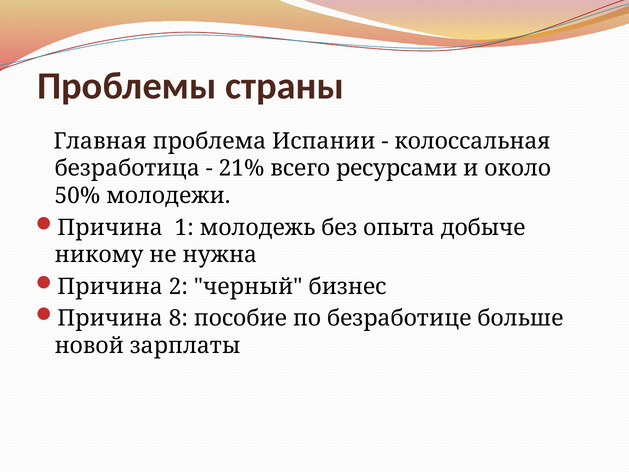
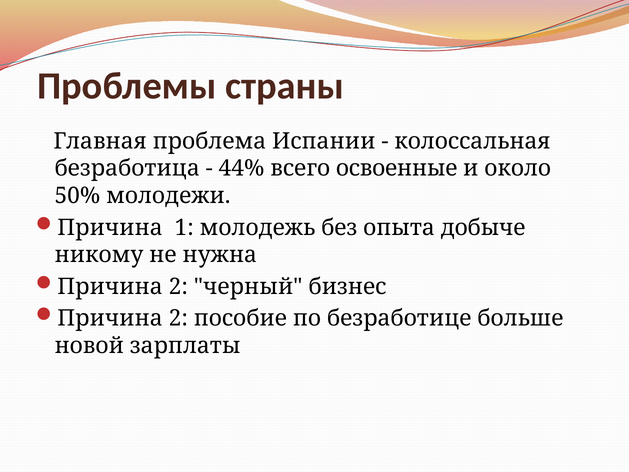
21%: 21% -> 44%
ресурсами: ресурсами -> освоенные
8 at (178, 318): 8 -> 2
